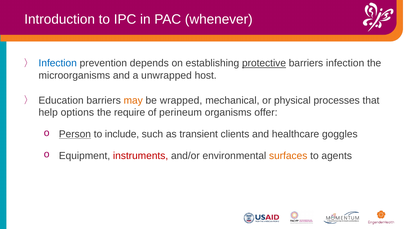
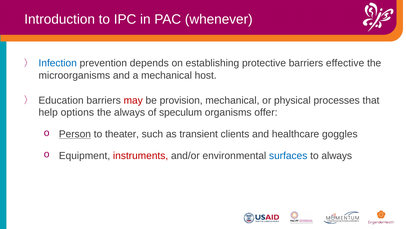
protective underline: present -> none
barriers infection: infection -> effective
a unwrapped: unwrapped -> mechanical
may colour: orange -> red
wrapped: wrapped -> provision
the require: require -> always
perineum: perineum -> speculum
include: include -> theater
surfaces colour: orange -> blue
to agents: agents -> always
